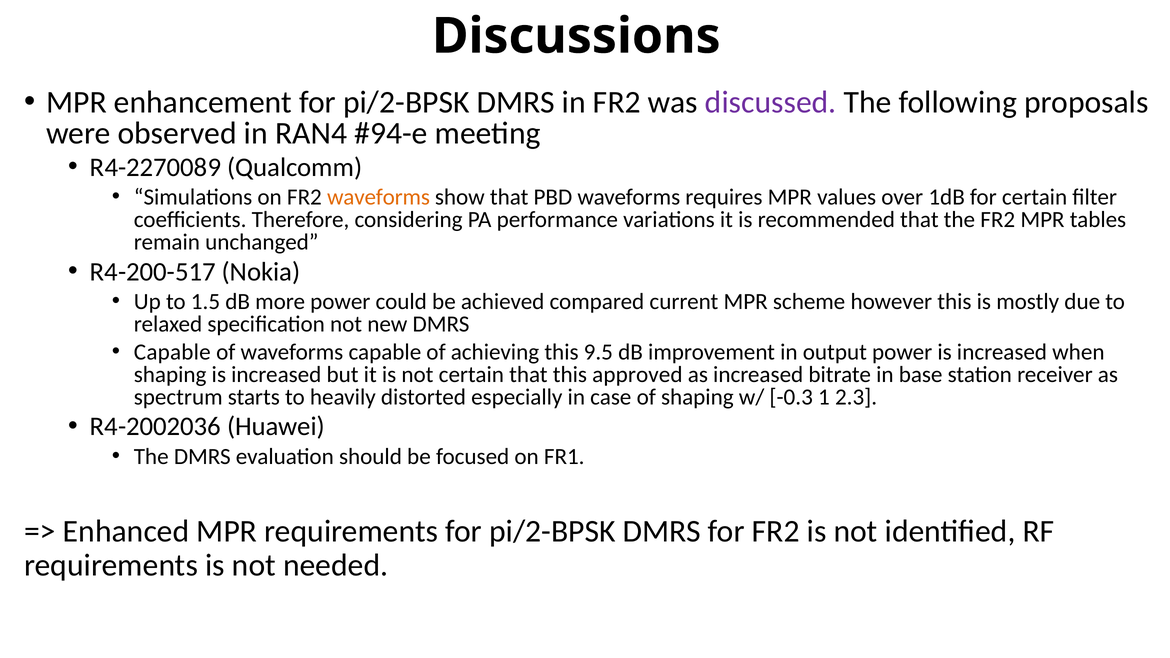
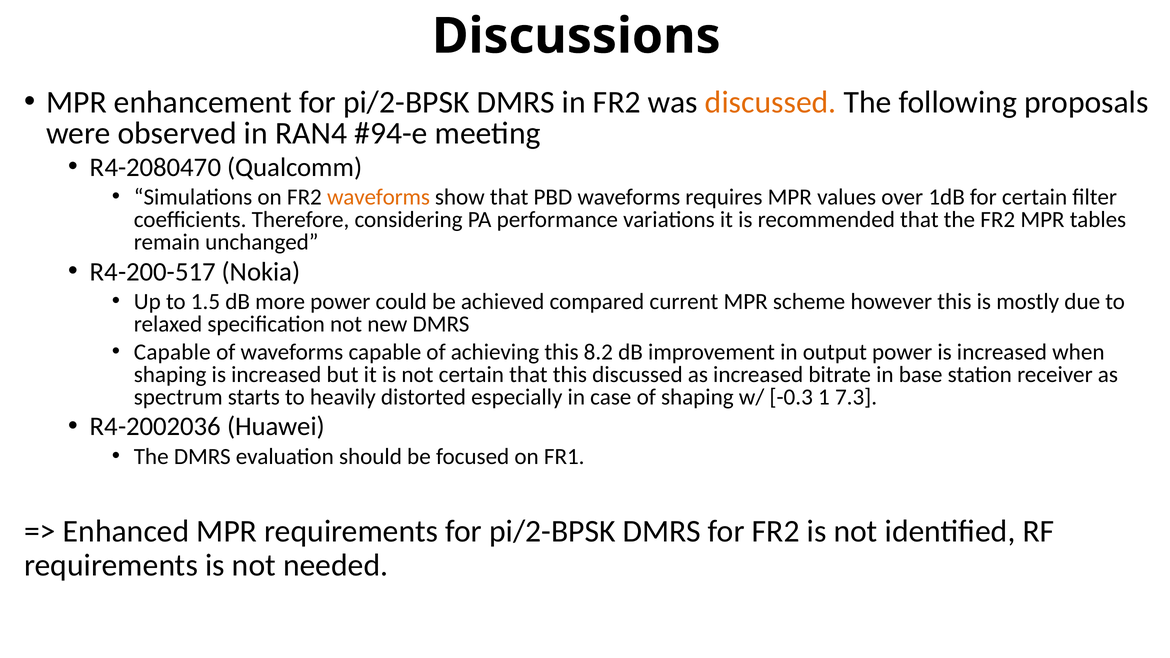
discussed at (771, 103) colour: purple -> orange
R4-2270089: R4-2270089 -> R4-2080470
9.5: 9.5 -> 8.2
this approved: approved -> discussed
2.3: 2.3 -> 7.3
